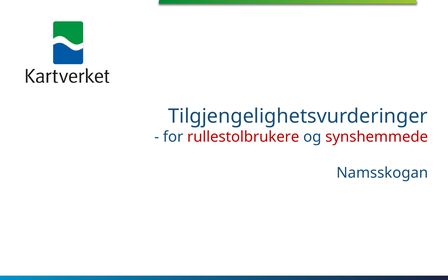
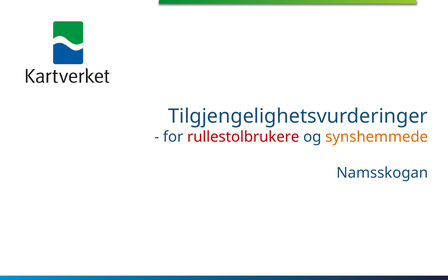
synshemmede colour: red -> orange
